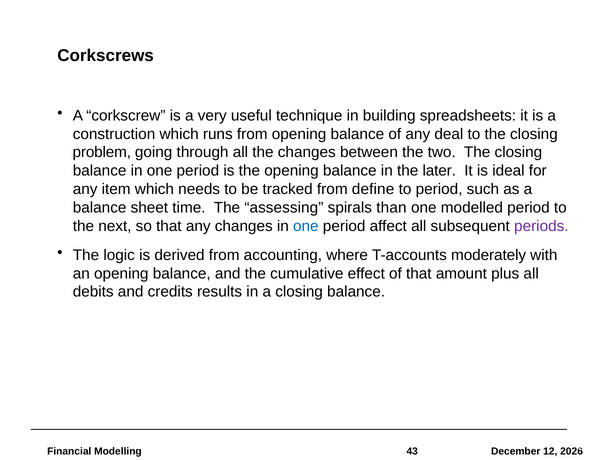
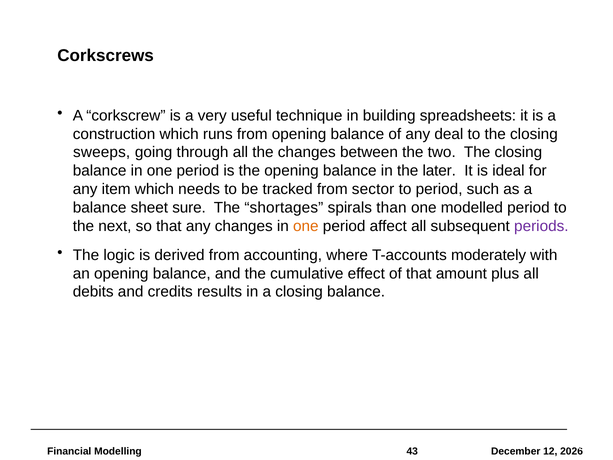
problem: problem -> sweeps
define: define -> sector
time: time -> sure
assessing: assessing -> shortages
one at (306, 226) colour: blue -> orange
